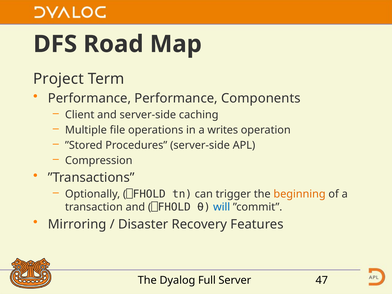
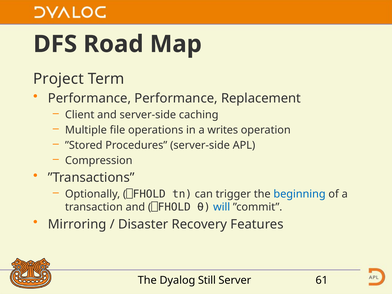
Components: Components -> Replacement
beginning colour: orange -> blue
Full: Full -> Still
47: 47 -> 61
